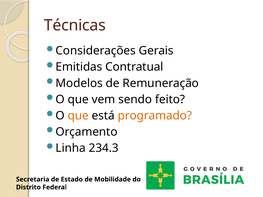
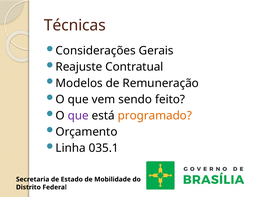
Emitidas: Emitidas -> Reajuste
que at (78, 116) colour: orange -> purple
234.3: 234.3 -> 035.1
